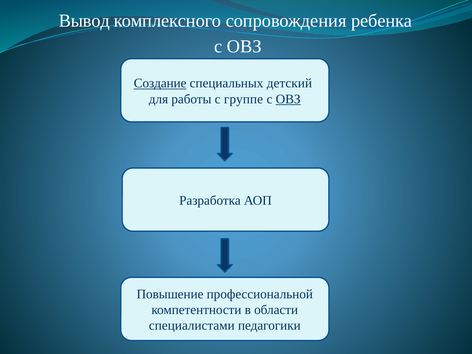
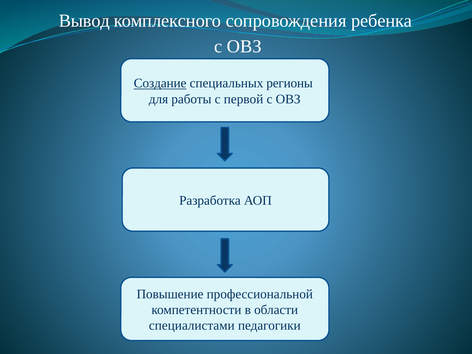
детский: детский -> регионы
группе: группе -> первой
ОВЗ at (288, 99) underline: present -> none
